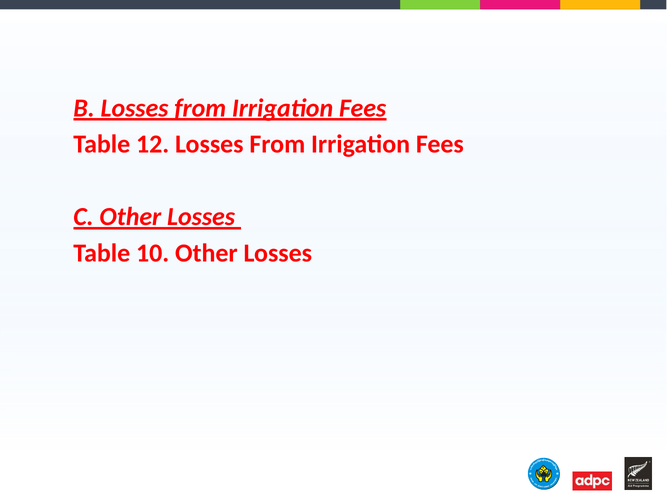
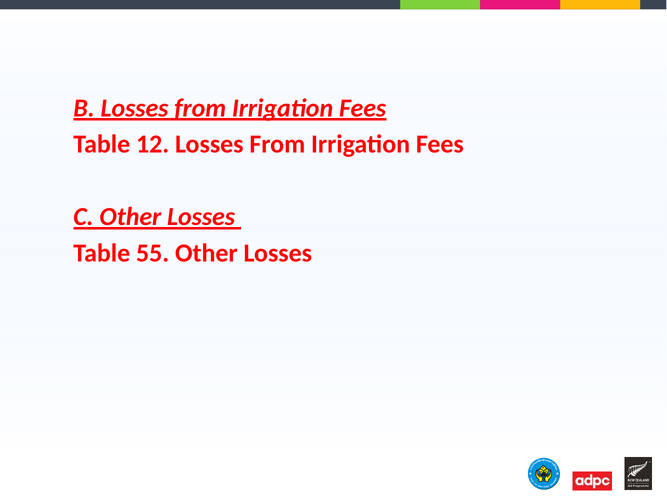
10: 10 -> 55
